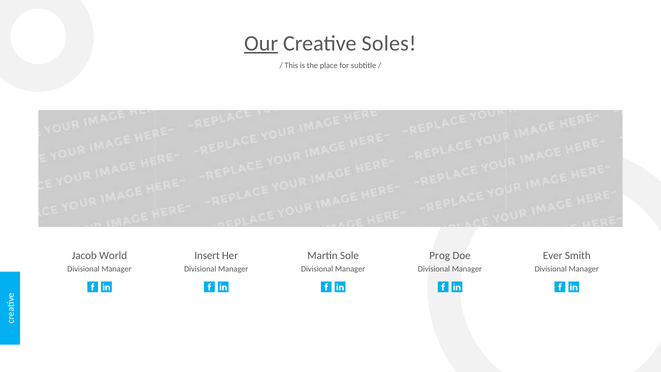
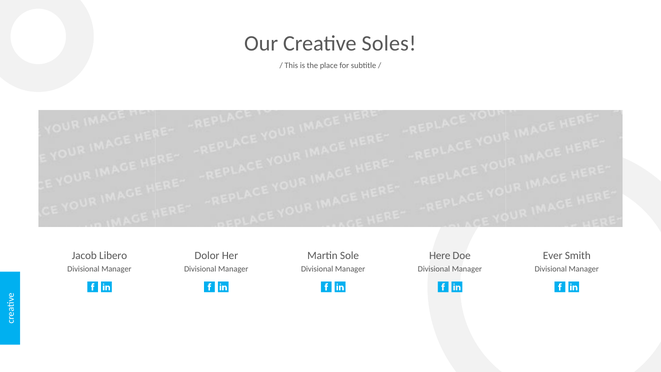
Our underline: present -> none
World: World -> Libero
Insert: Insert -> Dolor
Prog: Prog -> Here
